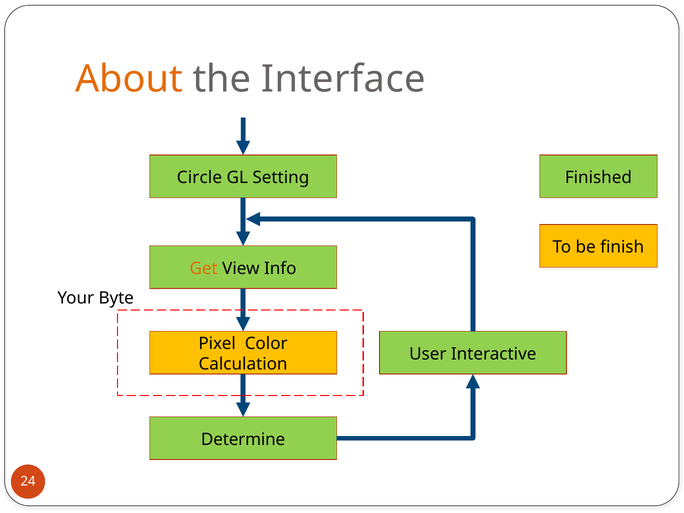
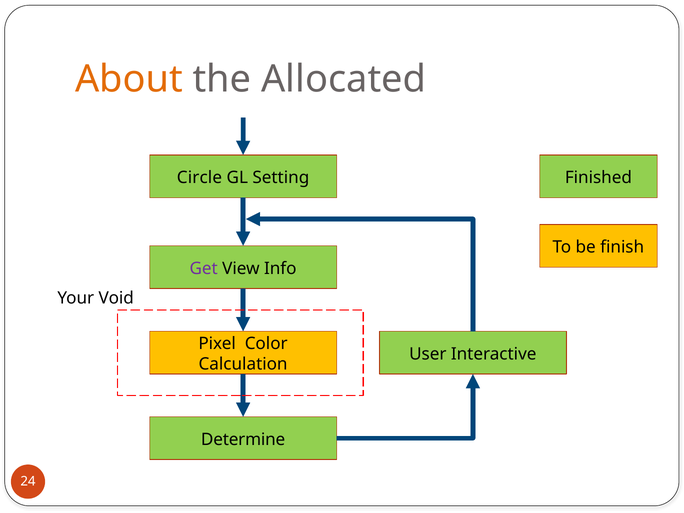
Interface: Interface -> Allocated
Get colour: orange -> purple
Byte: Byte -> Void
